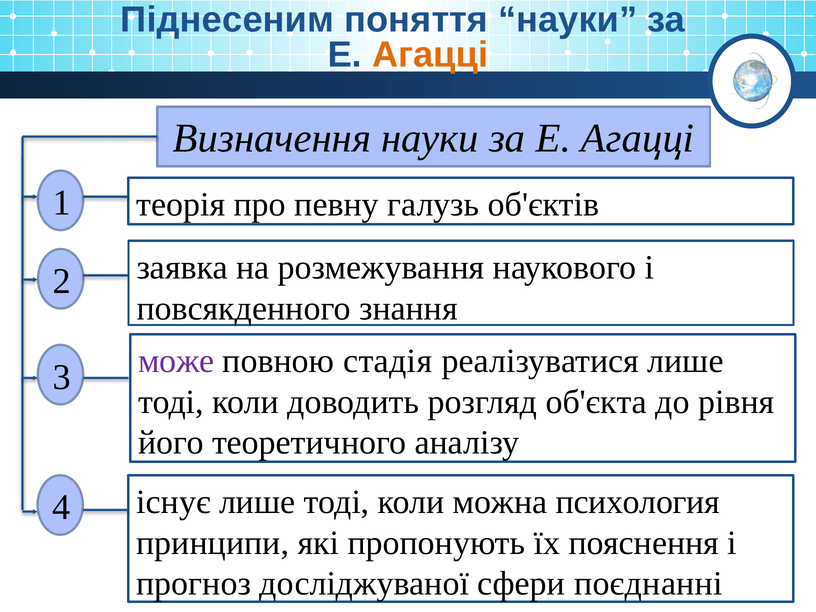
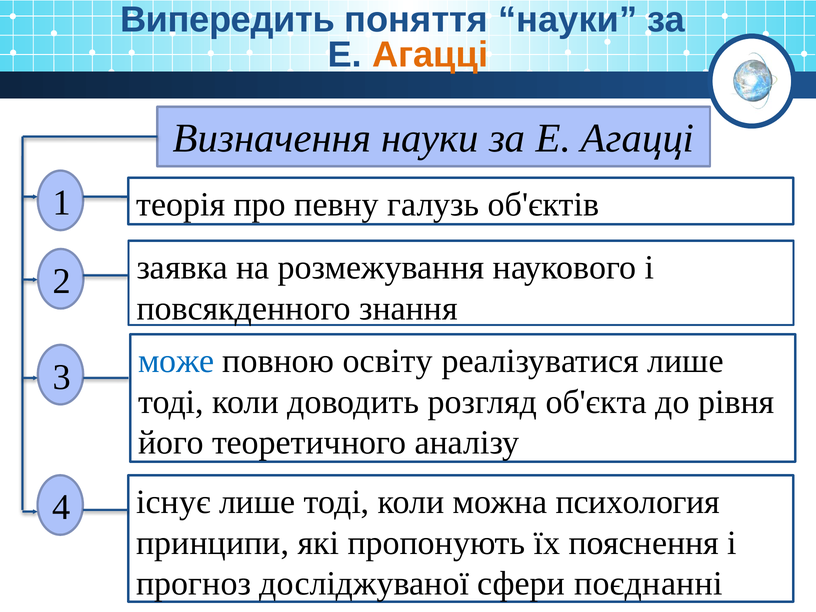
Піднесеним: Піднесеним -> Випередить
може colour: purple -> blue
стадія: стадія -> освіту
